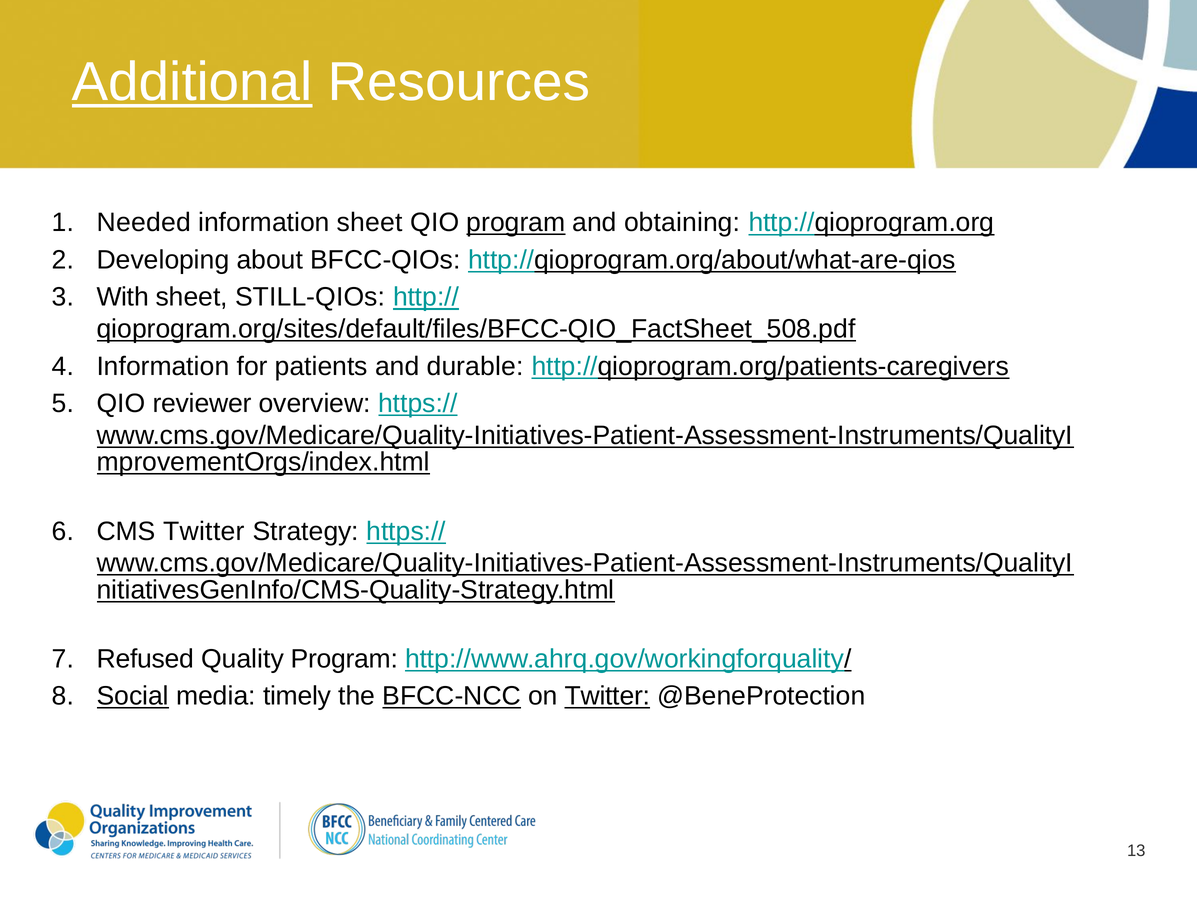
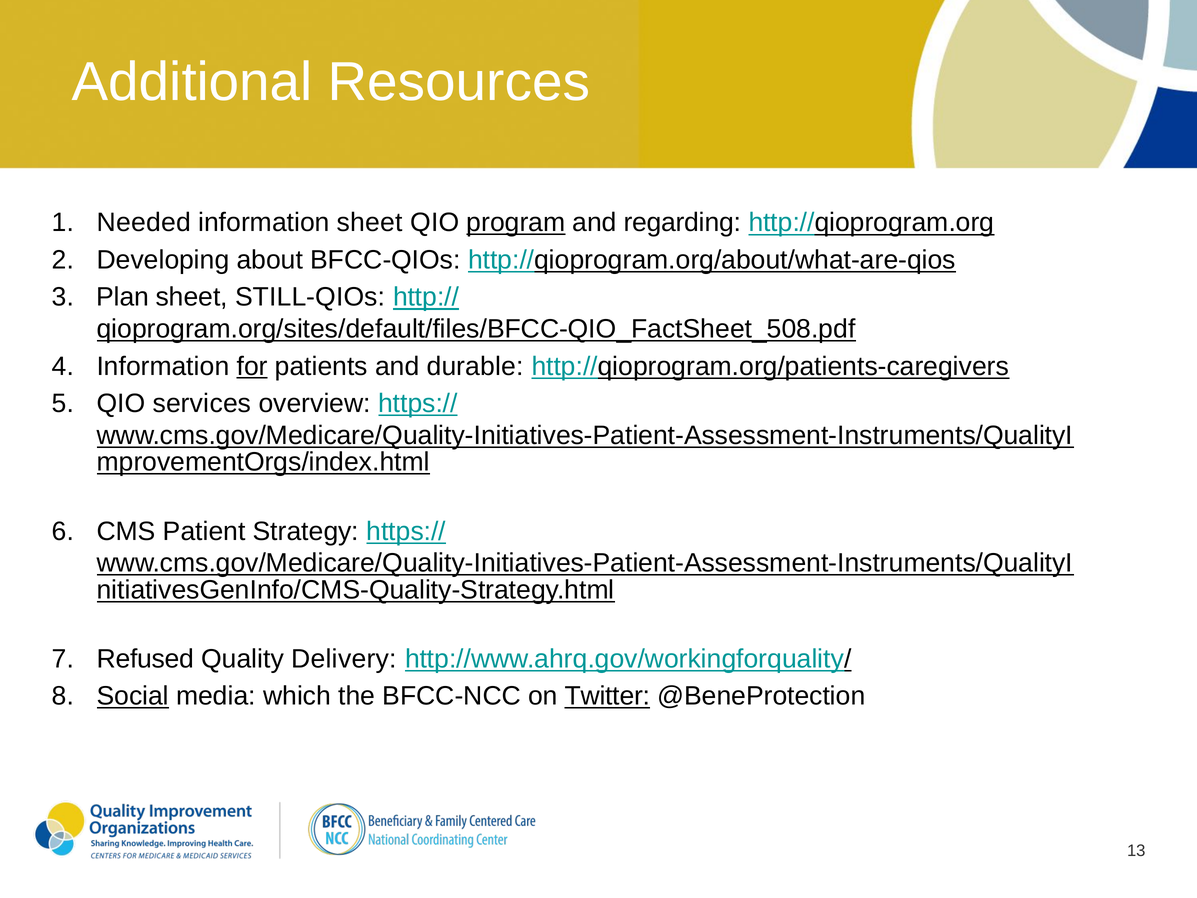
Additional underline: present -> none
obtaining: obtaining -> regarding
With: With -> Plan
for underline: none -> present
reviewer: reviewer -> services
CMS Twitter: Twitter -> Patient
Quality Program: Program -> Delivery
timely: timely -> which
BFCC-NCC underline: present -> none
